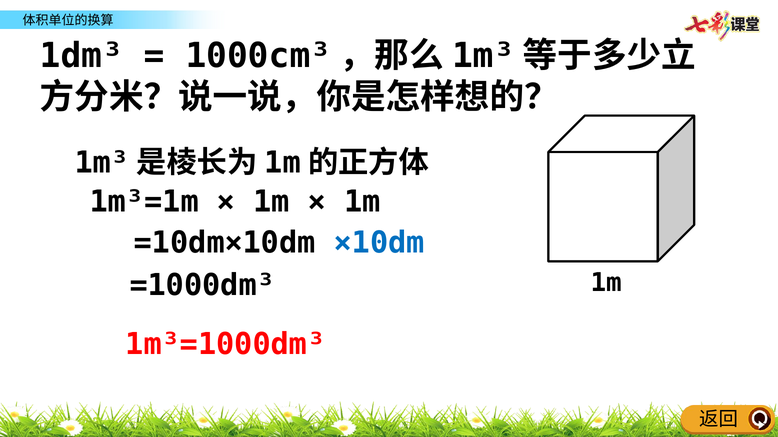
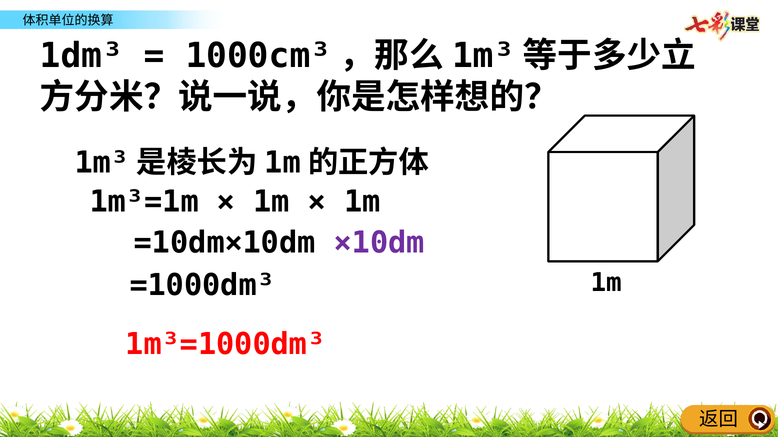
×10dm colour: blue -> purple
